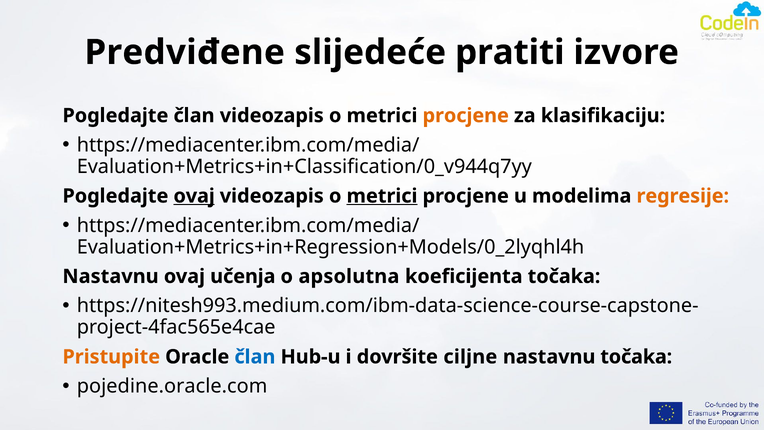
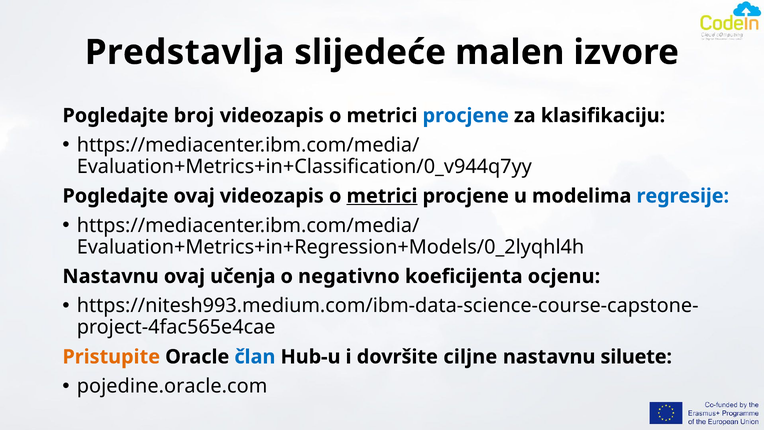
Predviđene: Predviđene -> Predstavlja
pratiti: pratiti -> malen
Pogledajte član: član -> broj
procjene at (466, 116) colour: orange -> blue
ovaj at (194, 196) underline: present -> none
regresije colour: orange -> blue
apsolutna: apsolutna -> negativno
koeficijenta točaka: točaka -> ocjenu
nastavnu točaka: točaka -> siluete
